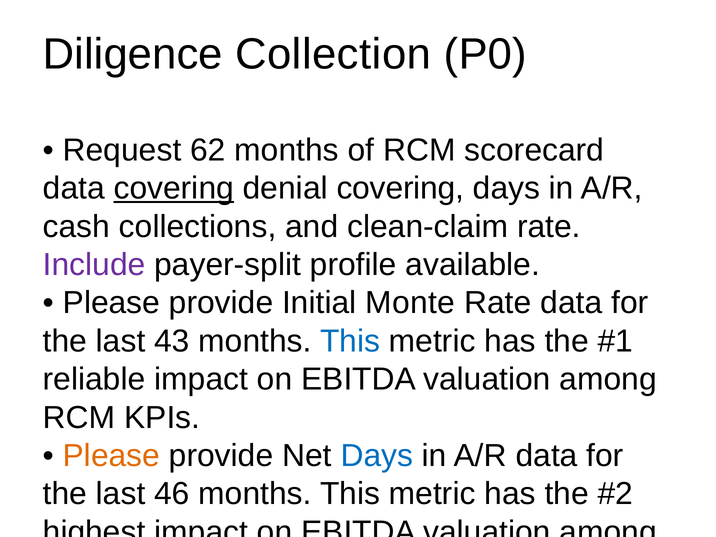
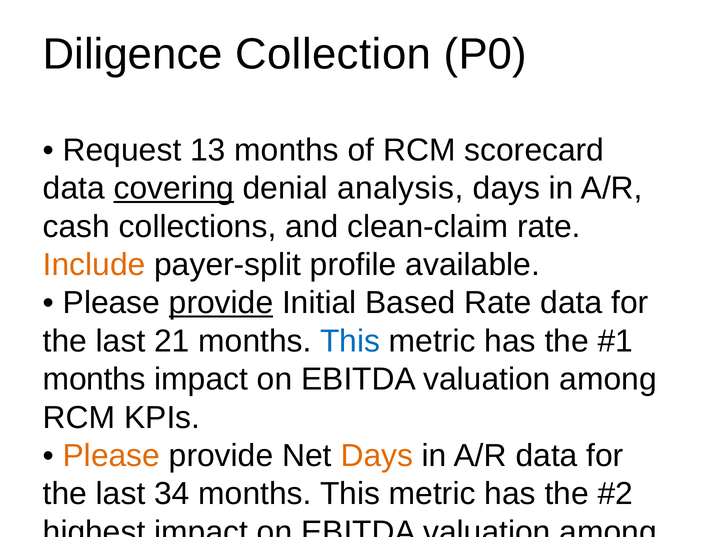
62: 62 -> 13
denial covering: covering -> analysis
Include colour: purple -> orange
provide at (221, 303) underline: none -> present
Monte: Monte -> Based
43: 43 -> 21
reliable at (94, 379): reliable -> months
Days at (377, 456) colour: blue -> orange
46: 46 -> 34
